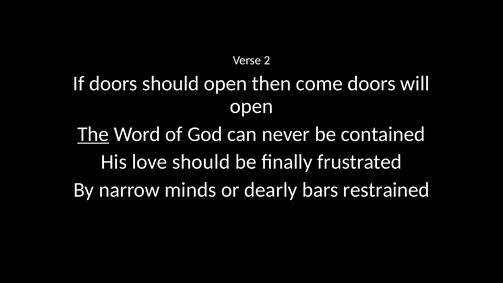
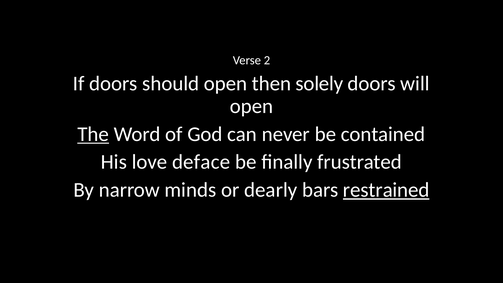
come: come -> solely
love should: should -> deface
restrained underline: none -> present
